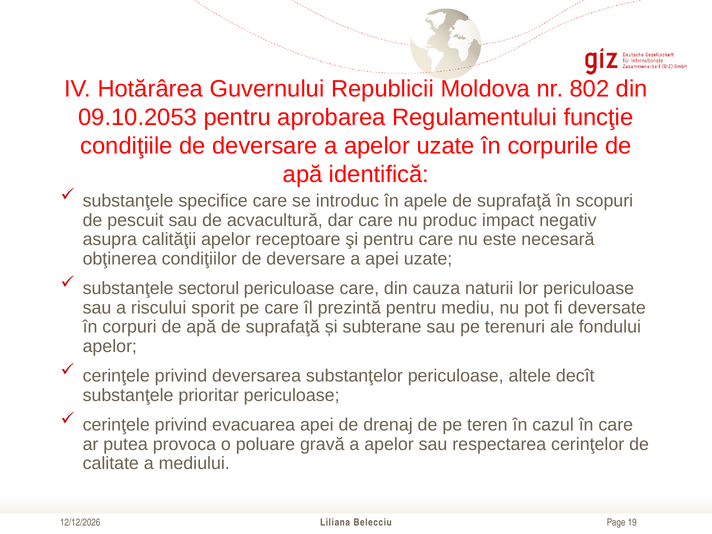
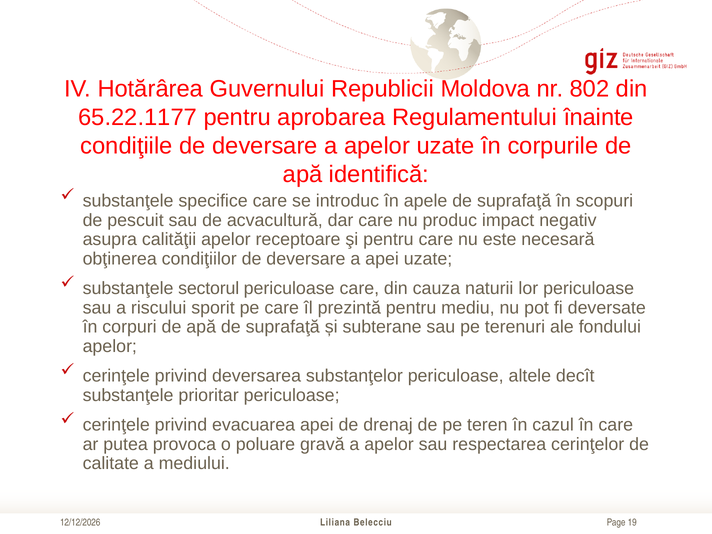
09.10.2053: 09.10.2053 -> 65.22.1177
funcţie: funcţie -> înainte
